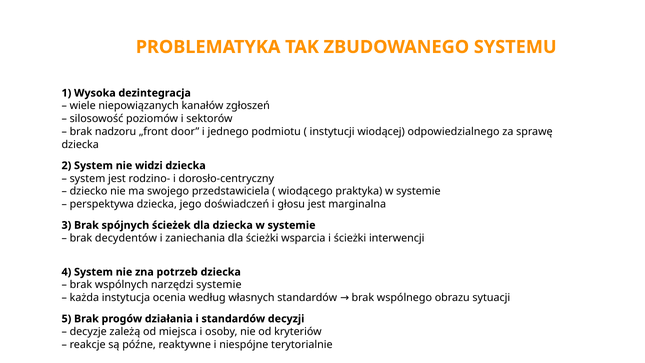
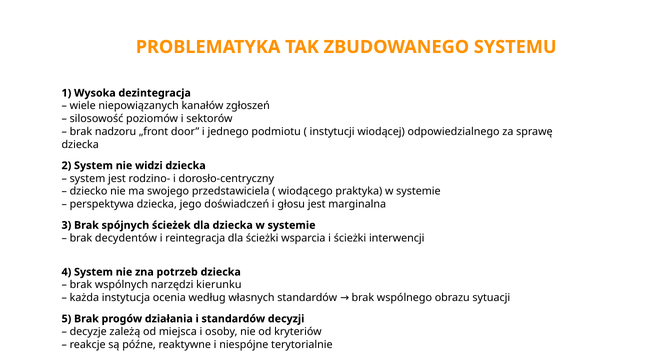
zaniechania: zaniechania -> reintegracja
narzędzi systemie: systemie -> kierunku
